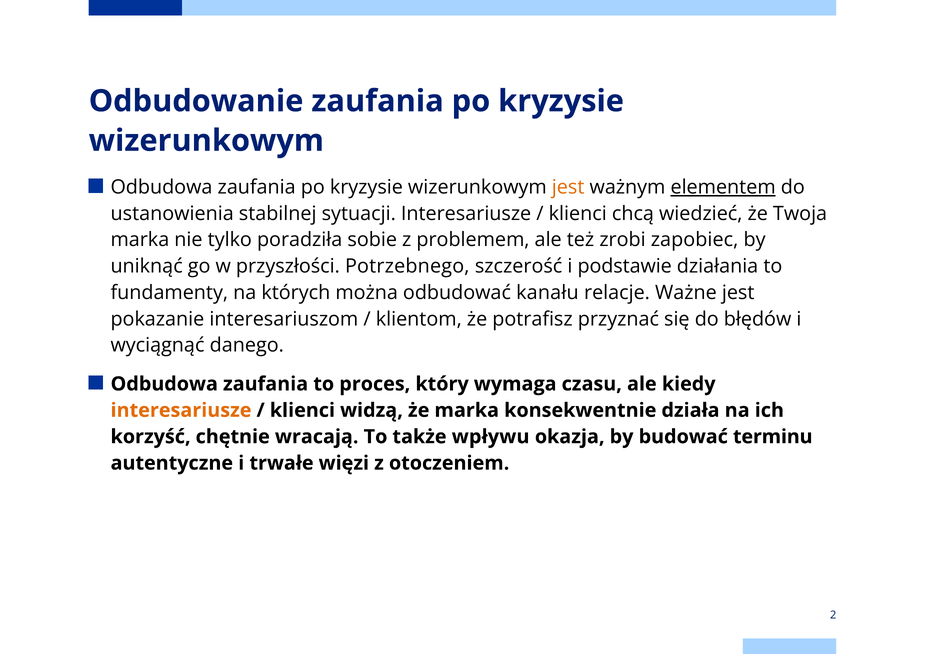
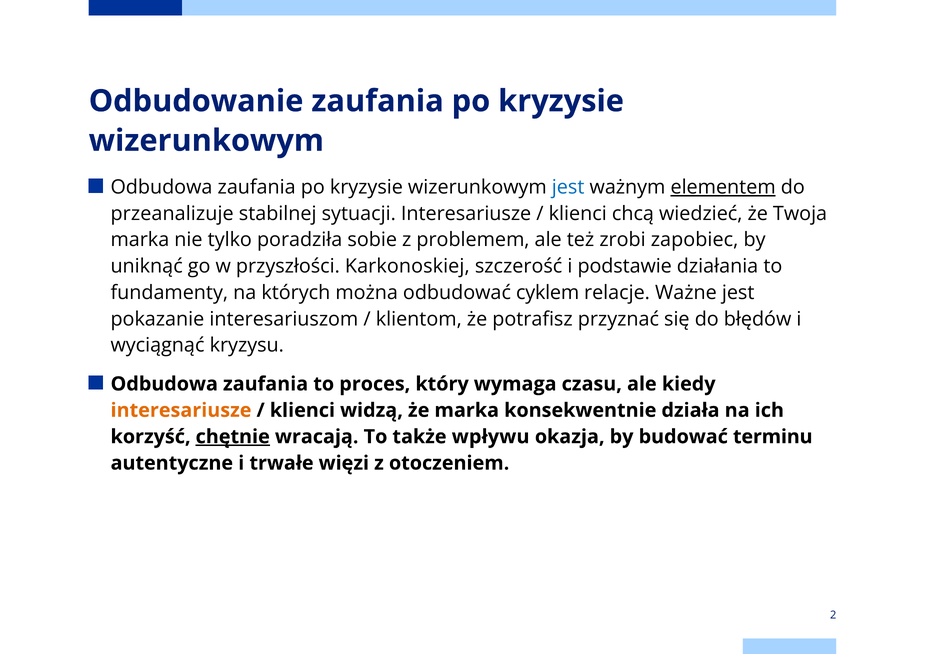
jest at (568, 187) colour: orange -> blue
ustanowienia: ustanowienia -> przeanalizuje
Potrzebnego: Potrzebnego -> Karkonoskiej
kanału: kanału -> cyklem
danego: danego -> kryzysu
chętnie underline: none -> present
